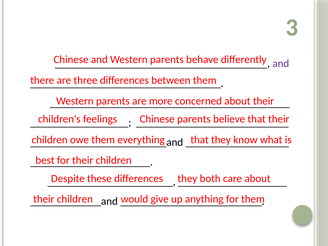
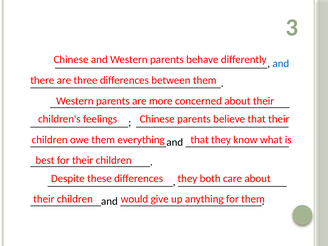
and at (281, 64) colour: purple -> blue
